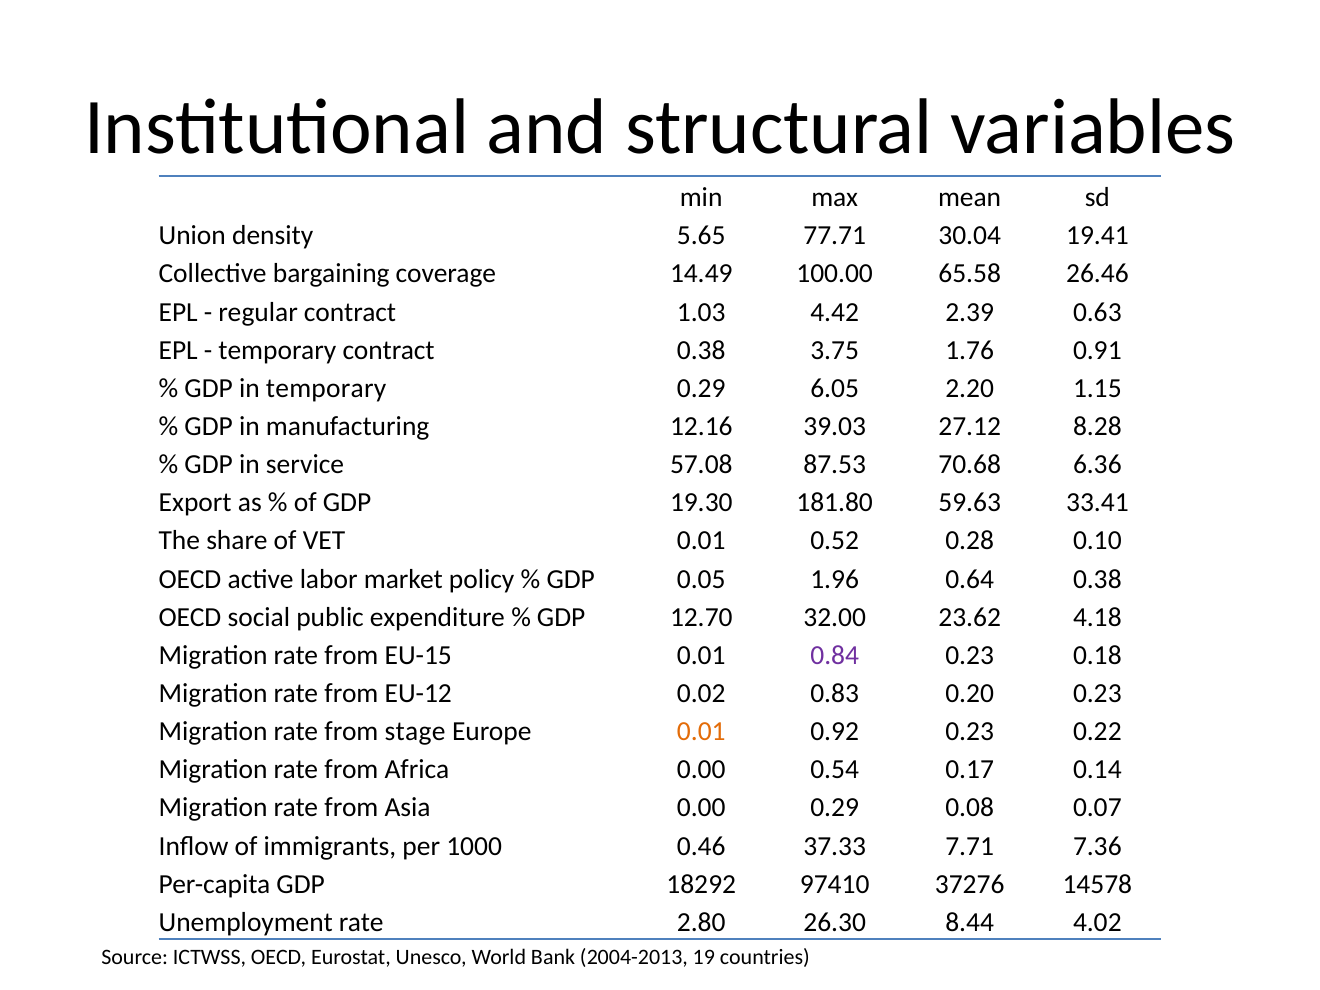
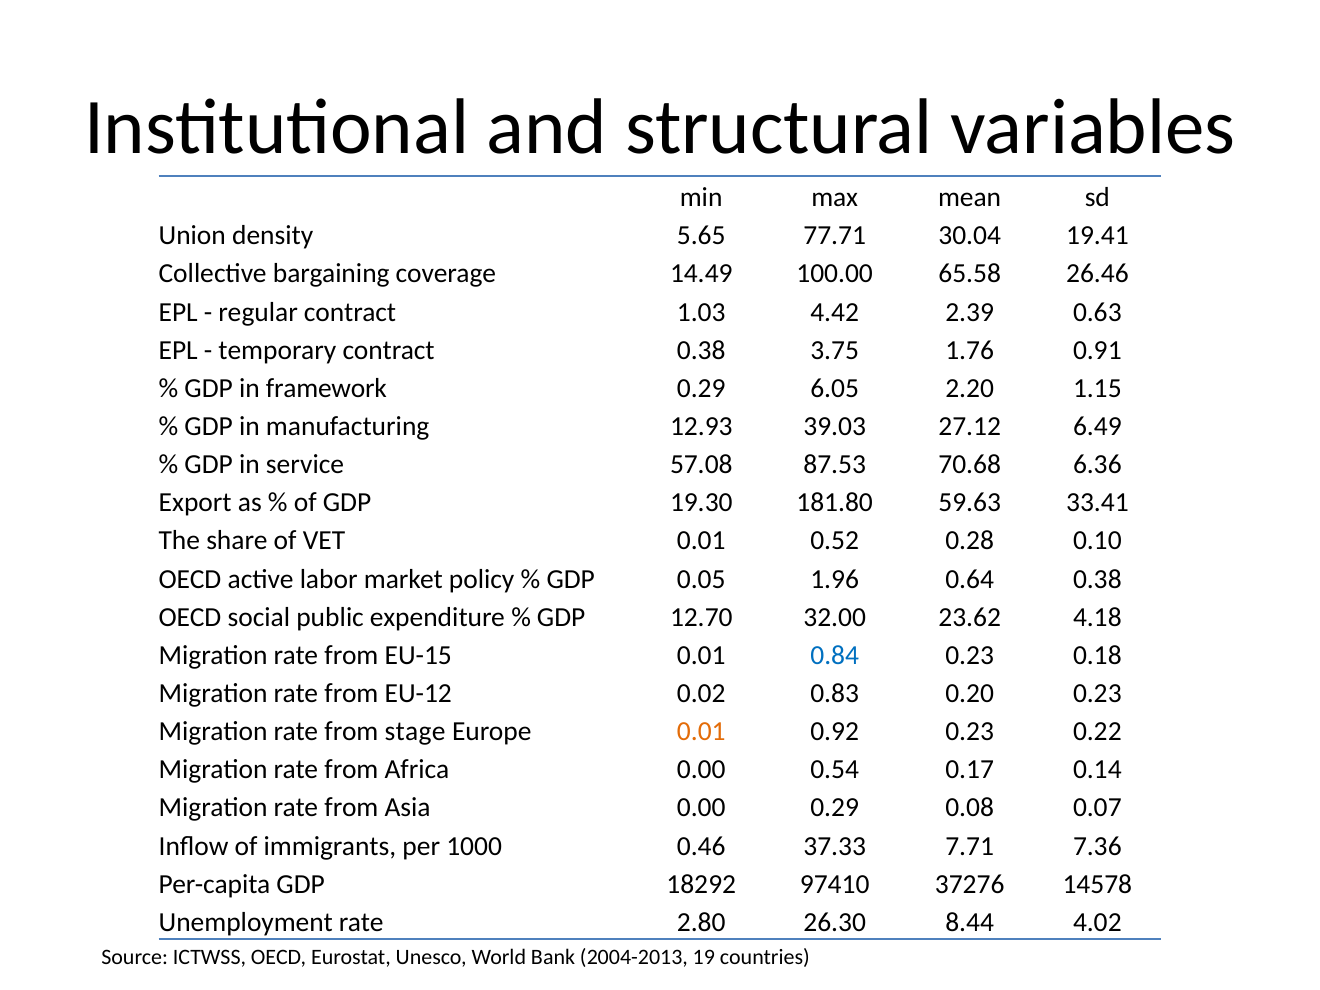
in temporary: temporary -> framework
12.16: 12.16 -> 12.93
8.28: 8.28 -> 6.49
0.84 colour: purple -> blue
